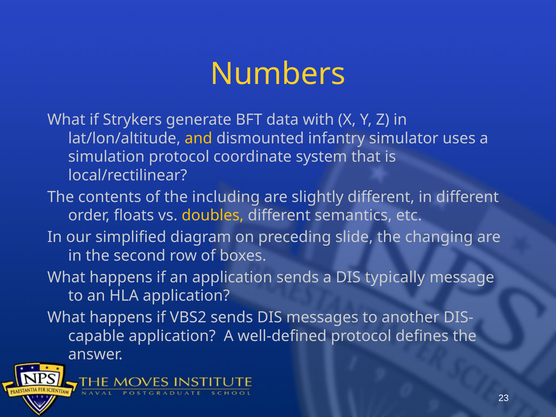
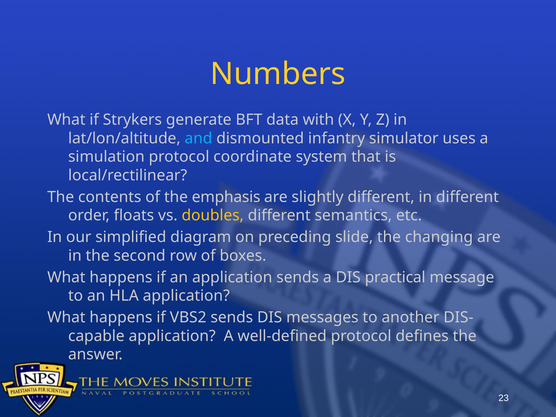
and colour: yellow -> light blue
including: including -> emphasis
typically: typically -> practical
